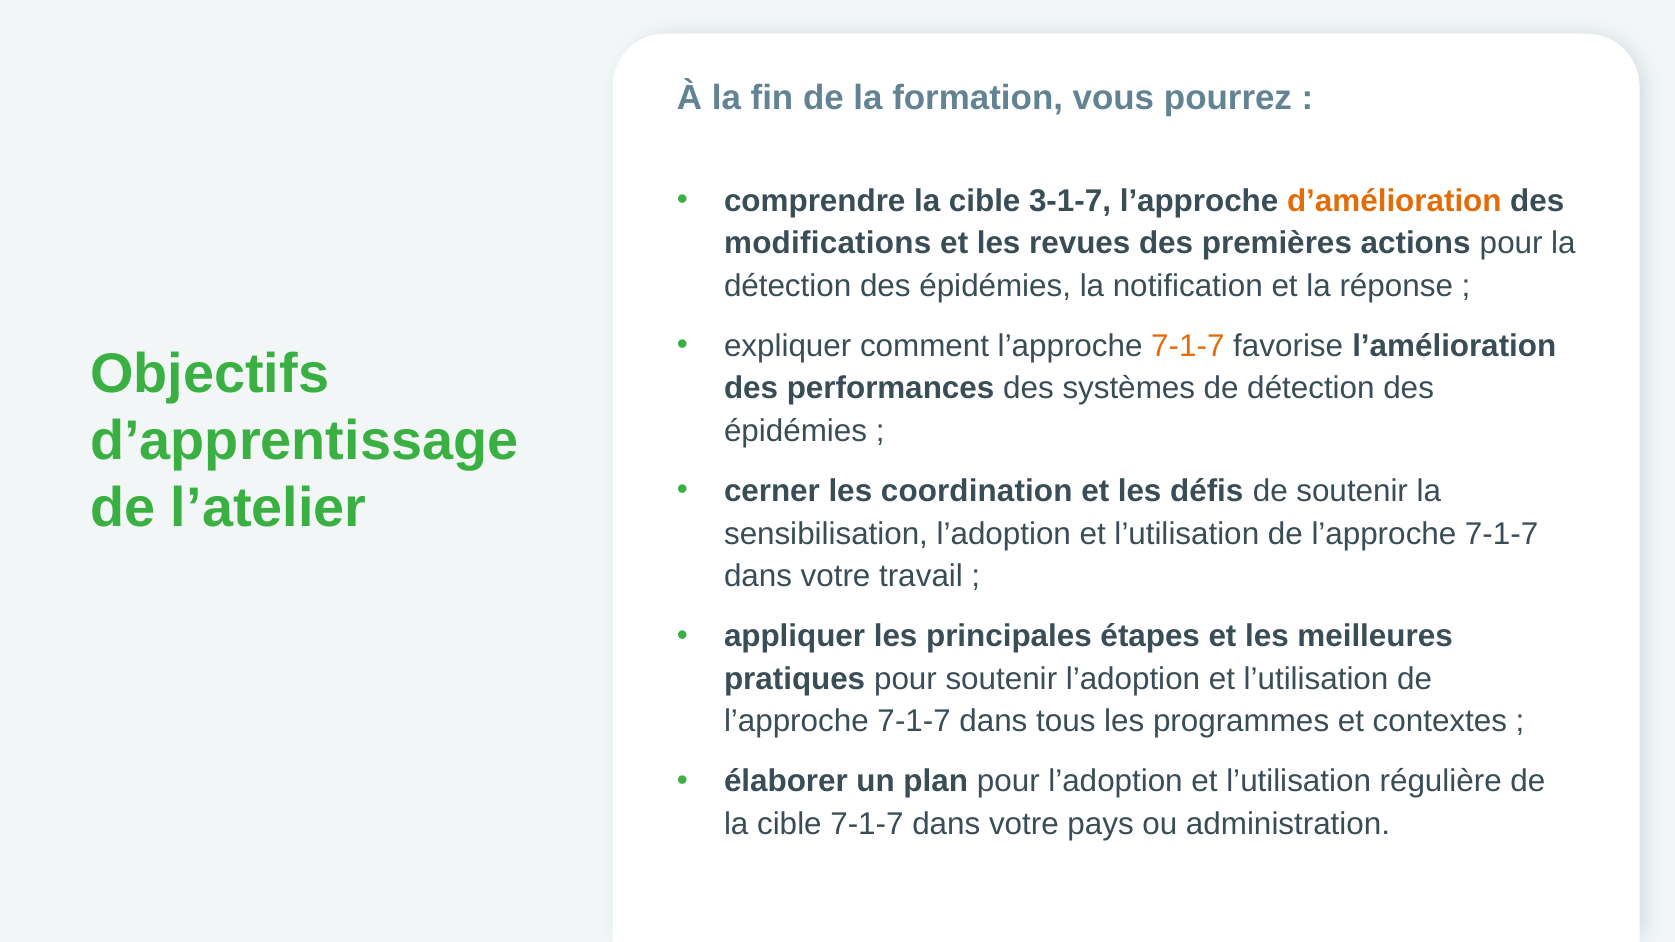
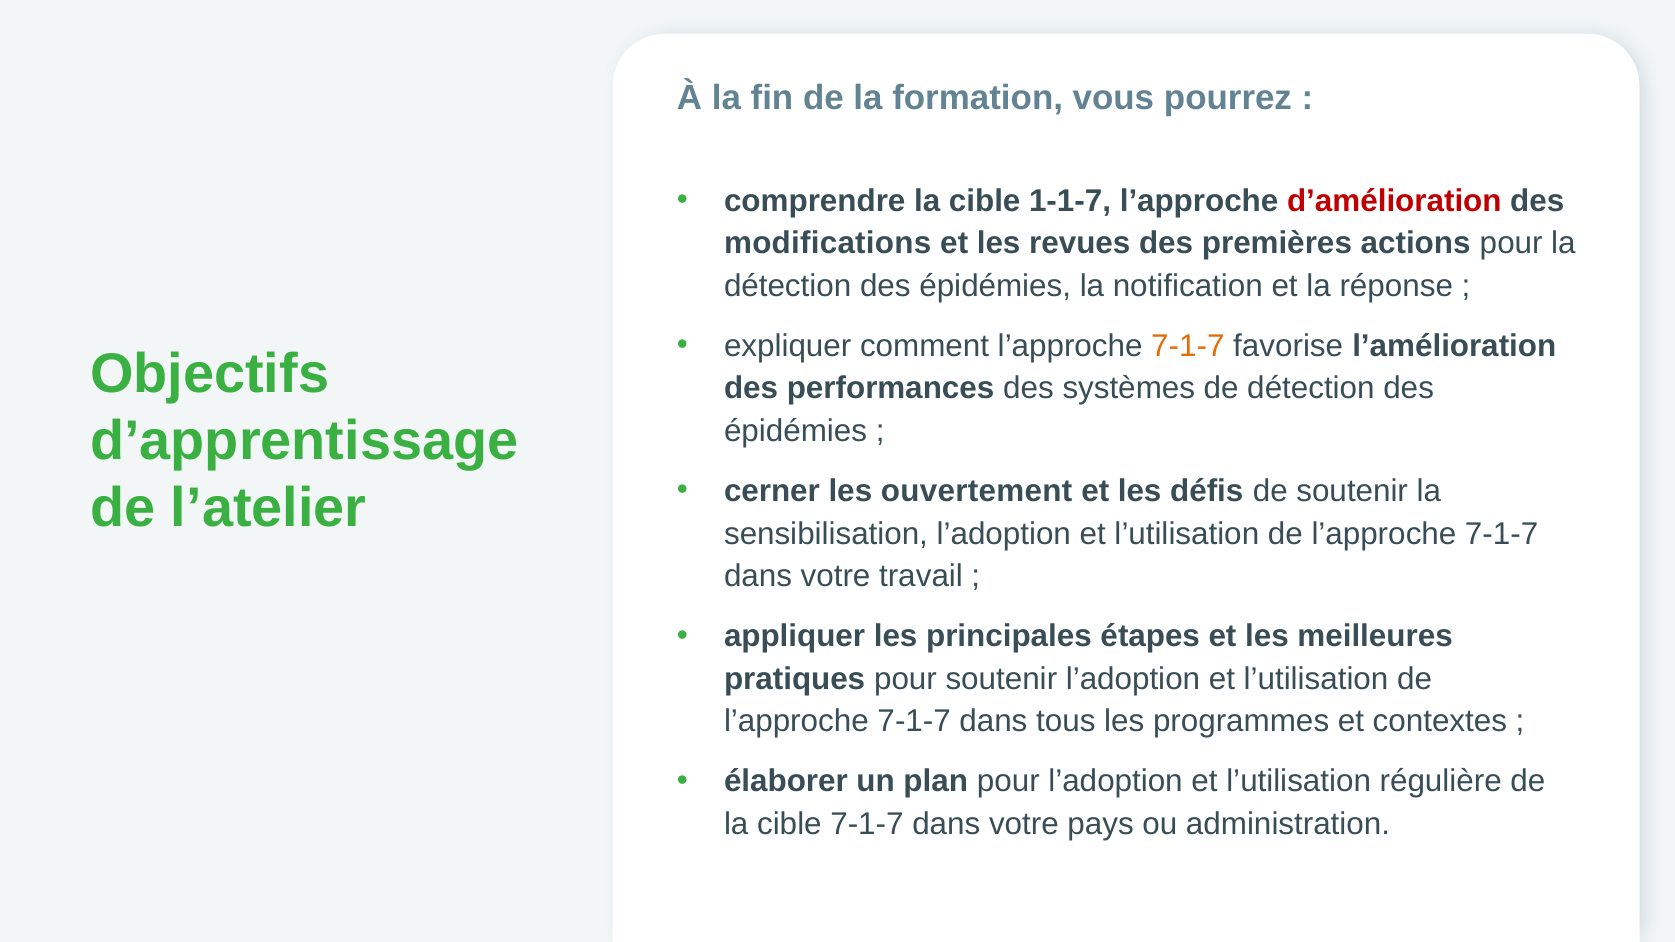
3-1-7: 3-1-7 -> 1-1-7
d’amélioration colour: orange -> red
coordination: coordination -> ouvertement
